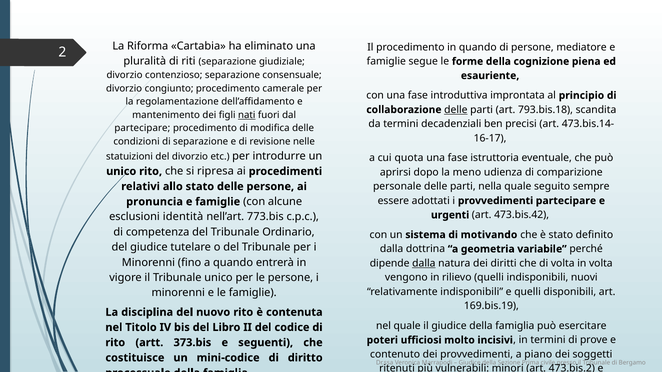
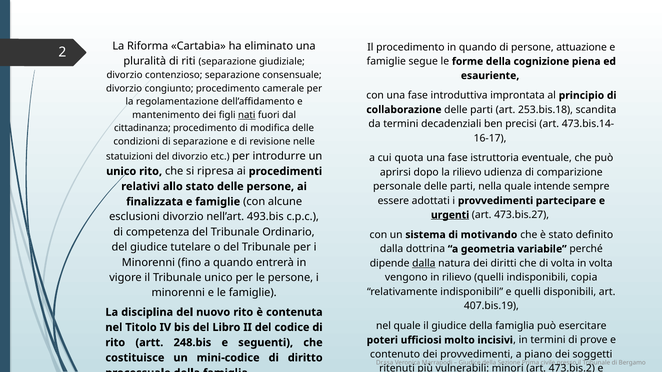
mediatore: mediatore -> attuazione
delle at (456, 110) underline: present -> none
793.bis.18: 793.bis.18 -> 253.bis.18
partecipare at (142, 128): partecipare -> cittadinanza
la meno: meno -> rilievo
seguito: seguito -> intende
pronuncia: pronuncia -> finalizzata
urgenti underline: none -> present
473.bis.42: 473.bis.42 -> 473.bis.27
esclusioni identità: identità -> divorzio
773.bis: 773.bis -> 493.bis
nuovi: nuovi -> copia
169.bis.19: 169.bis.19 -> 407.bis.19
373.bis: 373.bis -> 248.bis
